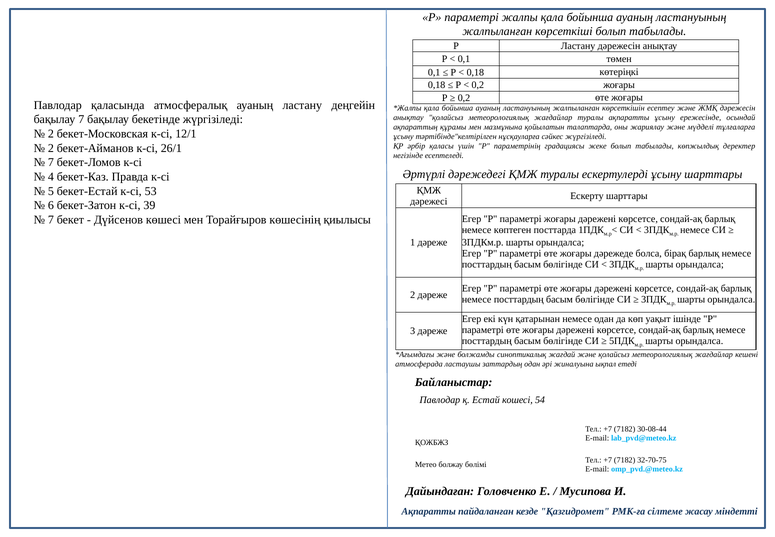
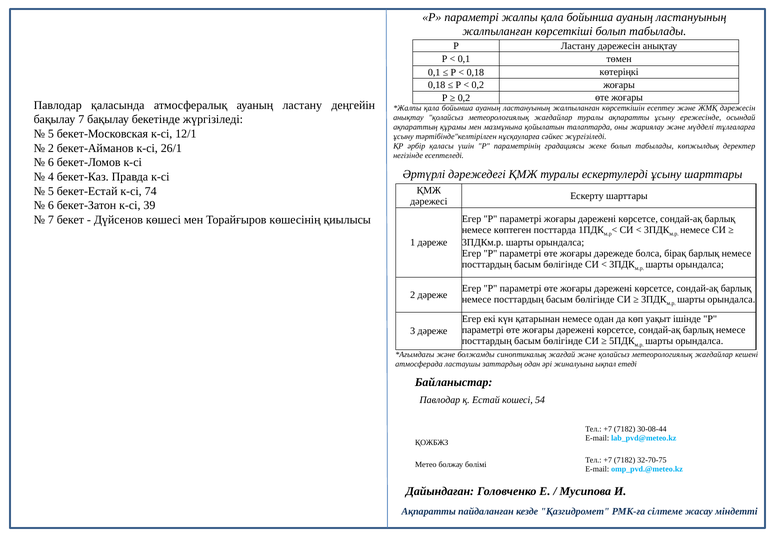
2 at (51, 134): 2 -> 5
7 at (51, 162): 7 -> 6
53: 53 -> 74
